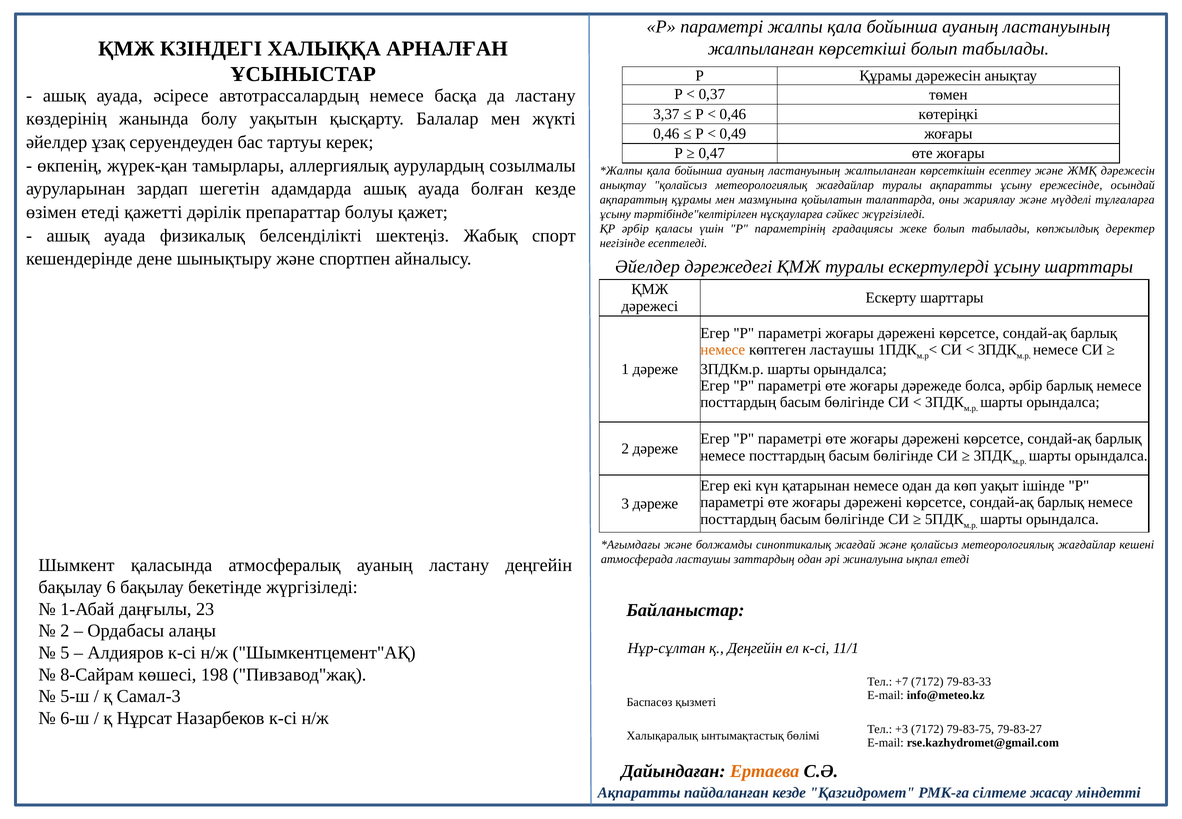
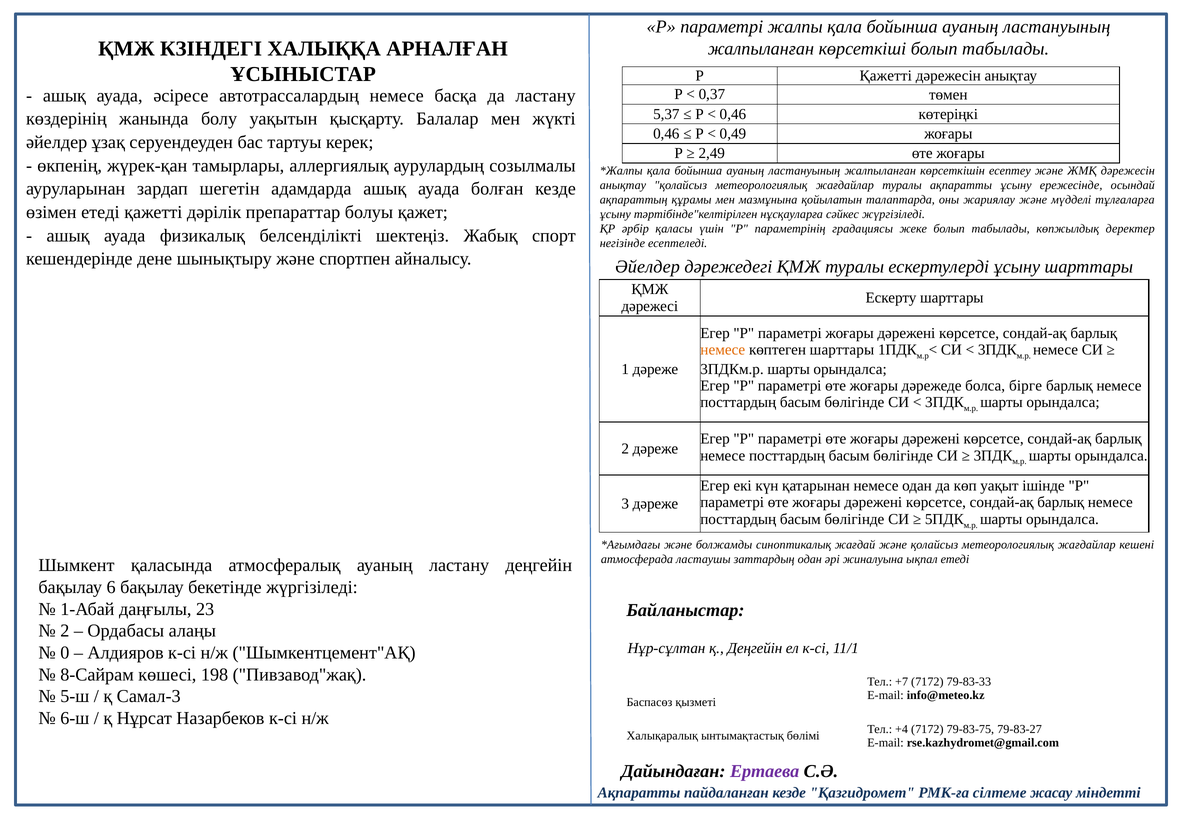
Р Құрамы: Құрамы -> Қажетті
3,37: 3,37 -> 5,37
0,47: 0,47 -> 2,49
көптеген ластаушы: ластаушы -> шарттары
болса әрбір: әрбір -> бірге
5: 5 -> 0
+3: +3 -> +4
Ертаева colour: orange -> purple
